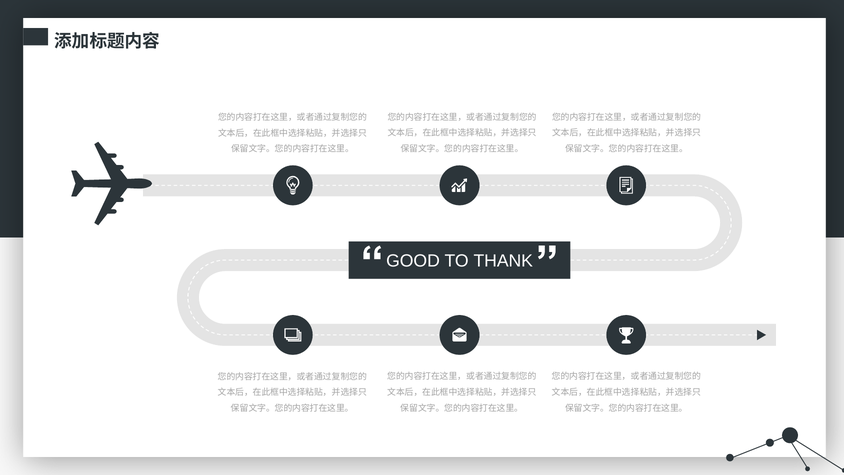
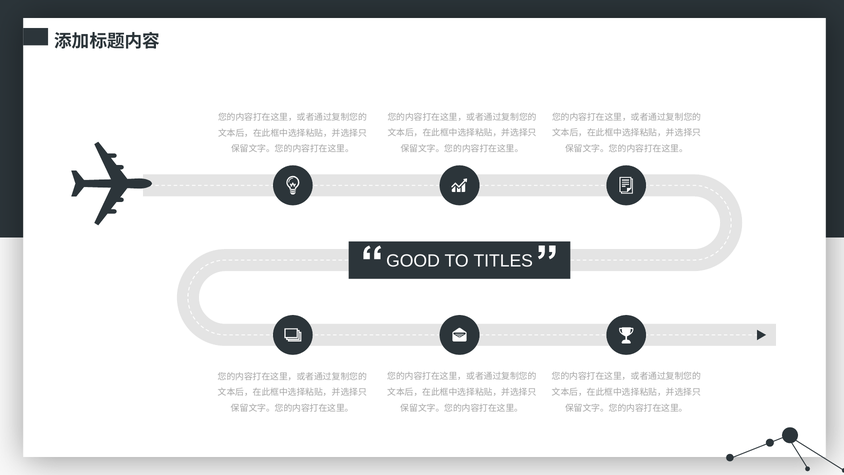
THANK: THANK -> TITLES
